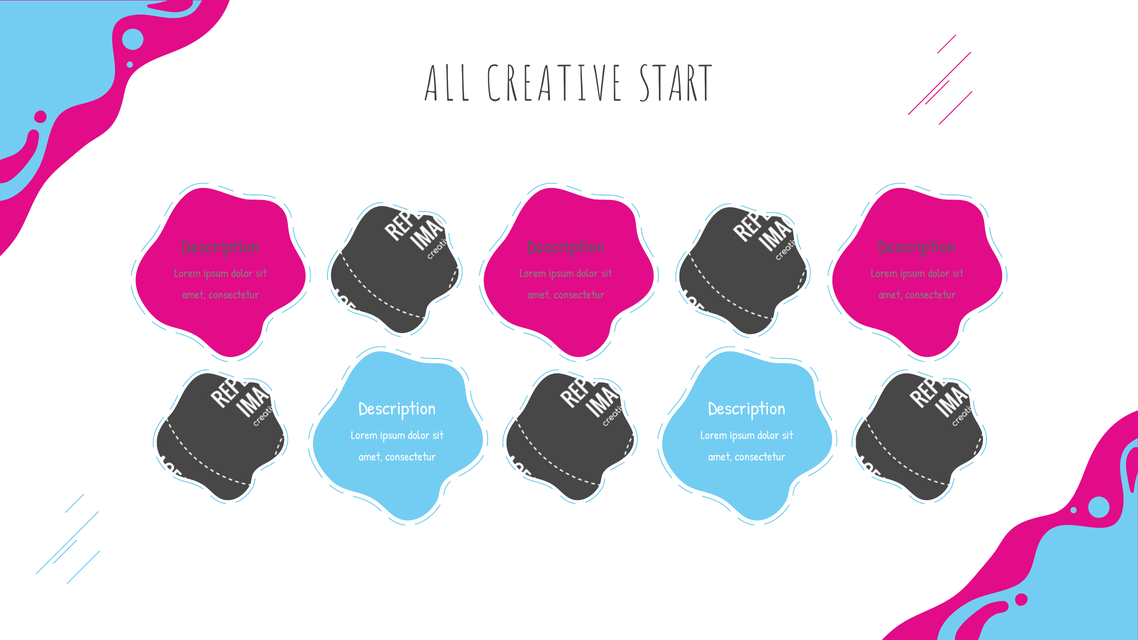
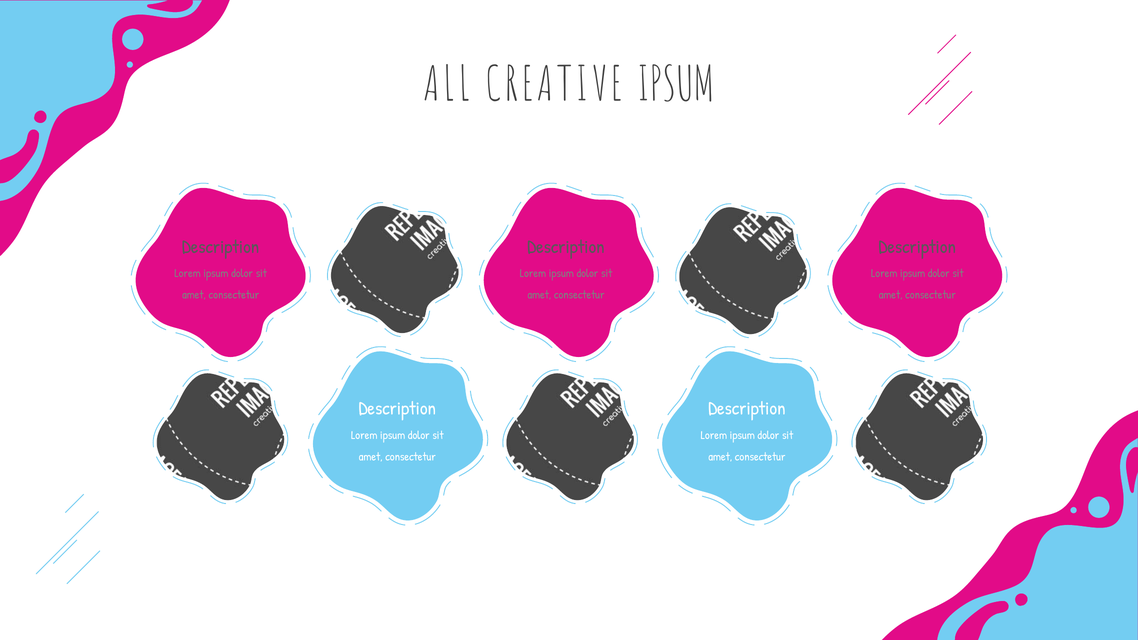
CREATIVE START: START -> IPSUM
